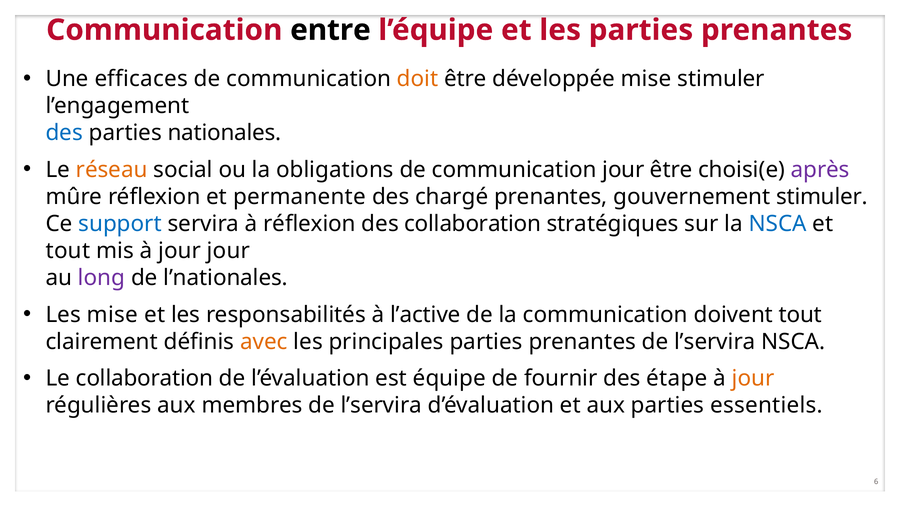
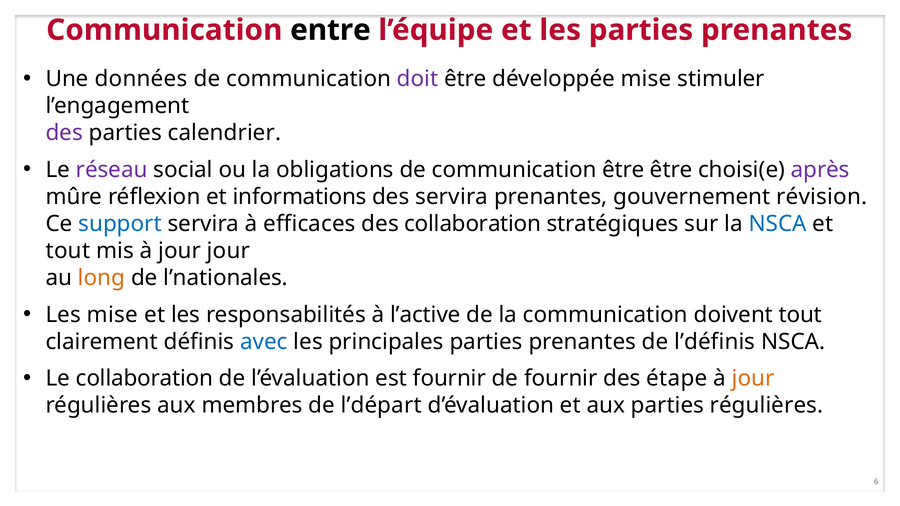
efficaces: efficaces -> données
doit colour: orange -> purple
des at (64, 133) colour: blue -> purple
nationales: nationales -> calendrier
réseau colour: orange -> purple
communication jour: jour -> être
permanente: permanente -> informations
des chargé: chargé -> servira
gouvernement stimuler: stimuler -> révision
à réflexion: réflexion -> efficaces
long colour: purple -> orange
avec colour: orange -> blue
prenantes de l’servira: l’servira -> l’définis
est équipe: équipe -> fournir
membres de l’servira: l’servira -> l’départ
parties essentiels: essentiels -> régulières
